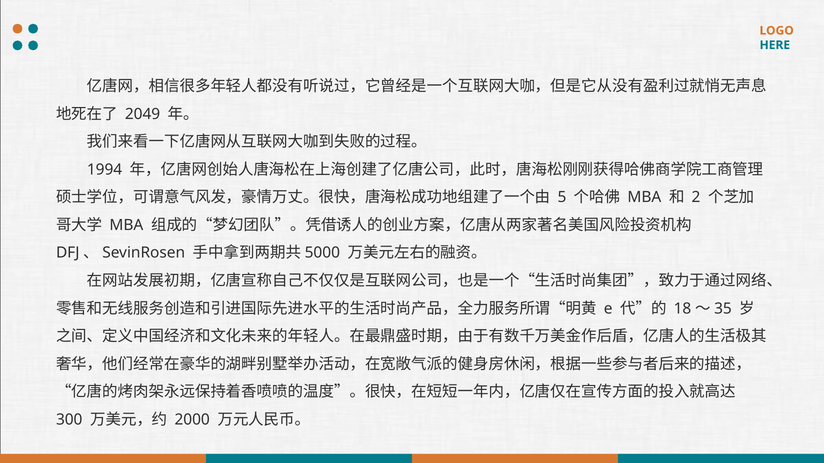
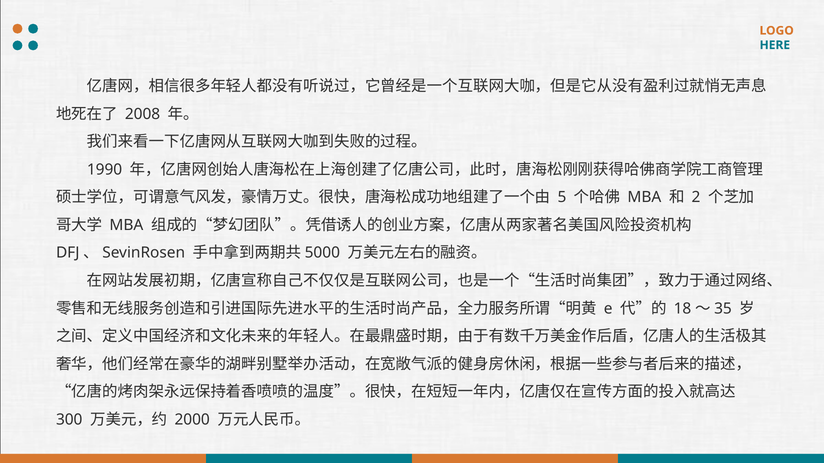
2049: 2049 -> 2008
1994: 1994 -> 1990
